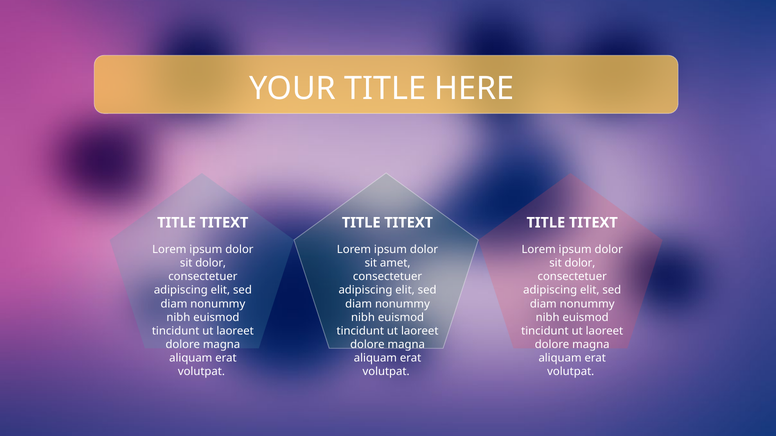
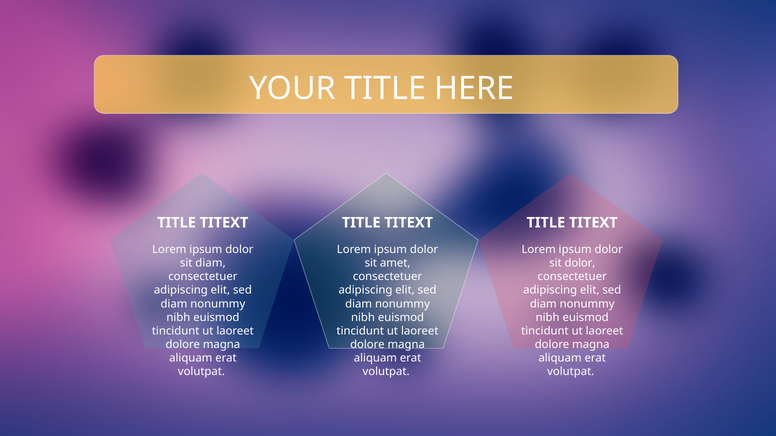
dolor at (211, 263): dolor -> diam
